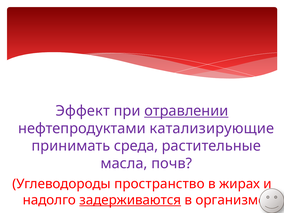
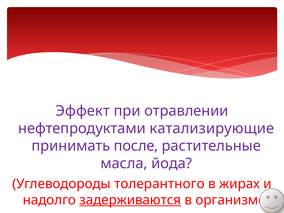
отравлении underline: present -> none
среда: среда -> после
почв: почв -> йода
пространство: пространство -> толерантного
